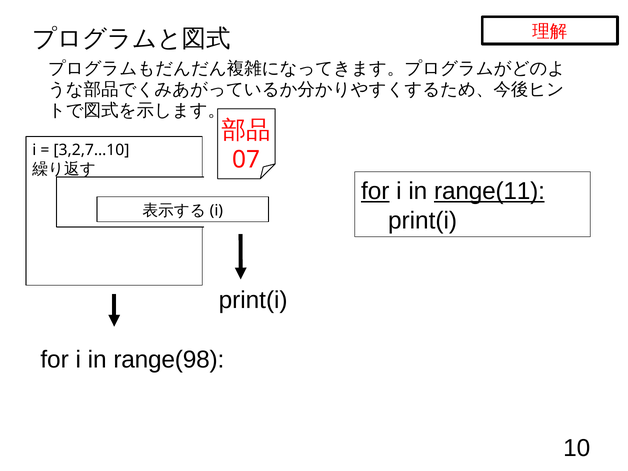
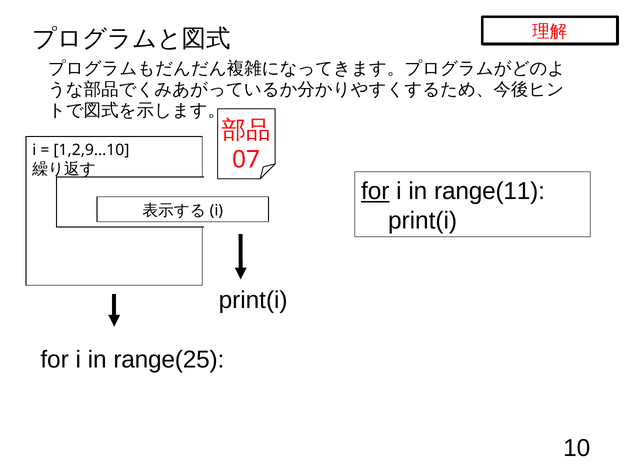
3,2,7…10: 3,2,7…10 -> 1,2,9…10
range(11 underline: present -> none
range(98: range(98 -> range(25
